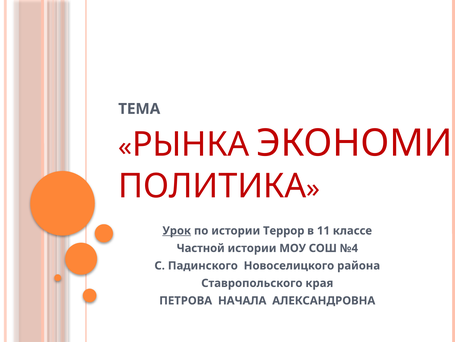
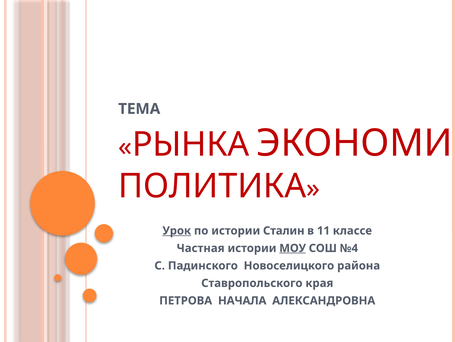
Террор: Террор -> Сталин
Частной: Частной -> Частная
МОУ underline: none -> present
